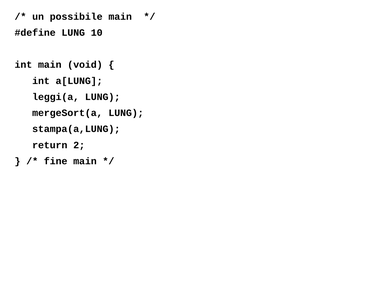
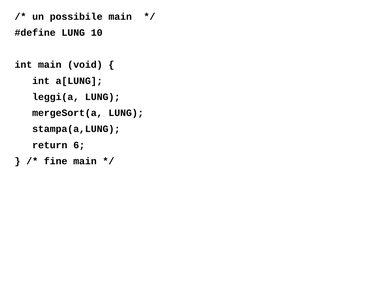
2: 2 -> 6
